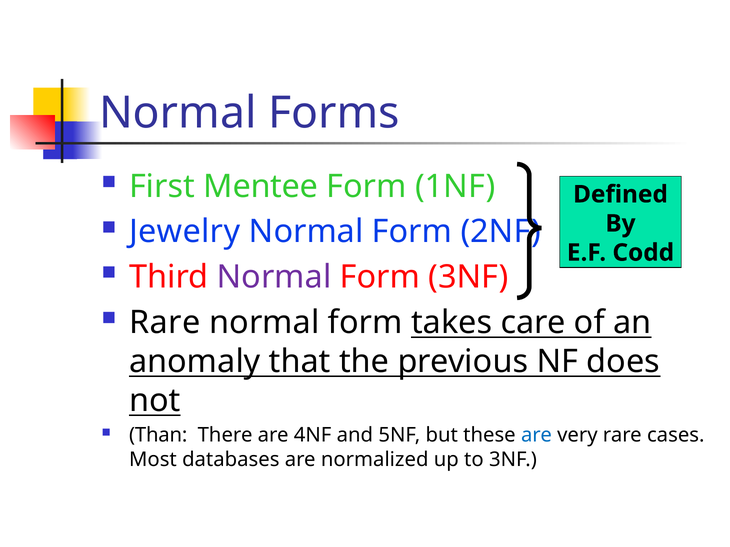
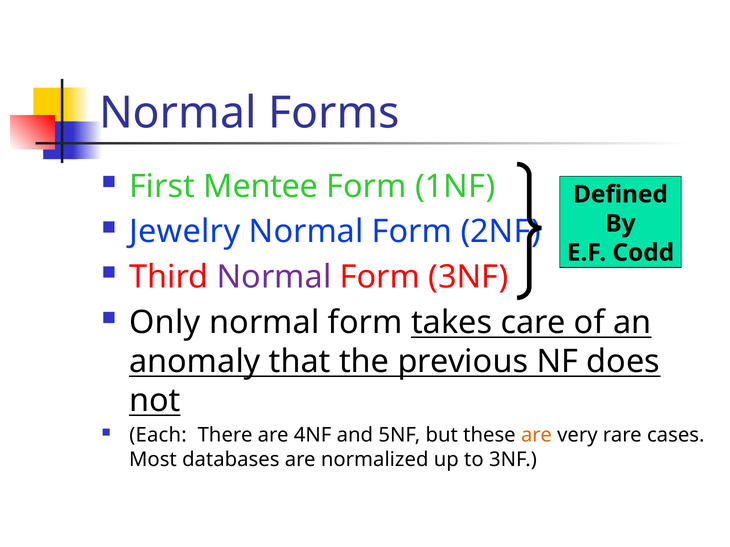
Rare at (165, 323): Rare -> Only
Than: Than -> Each
are at (536, 436) colour: blue -> orange
